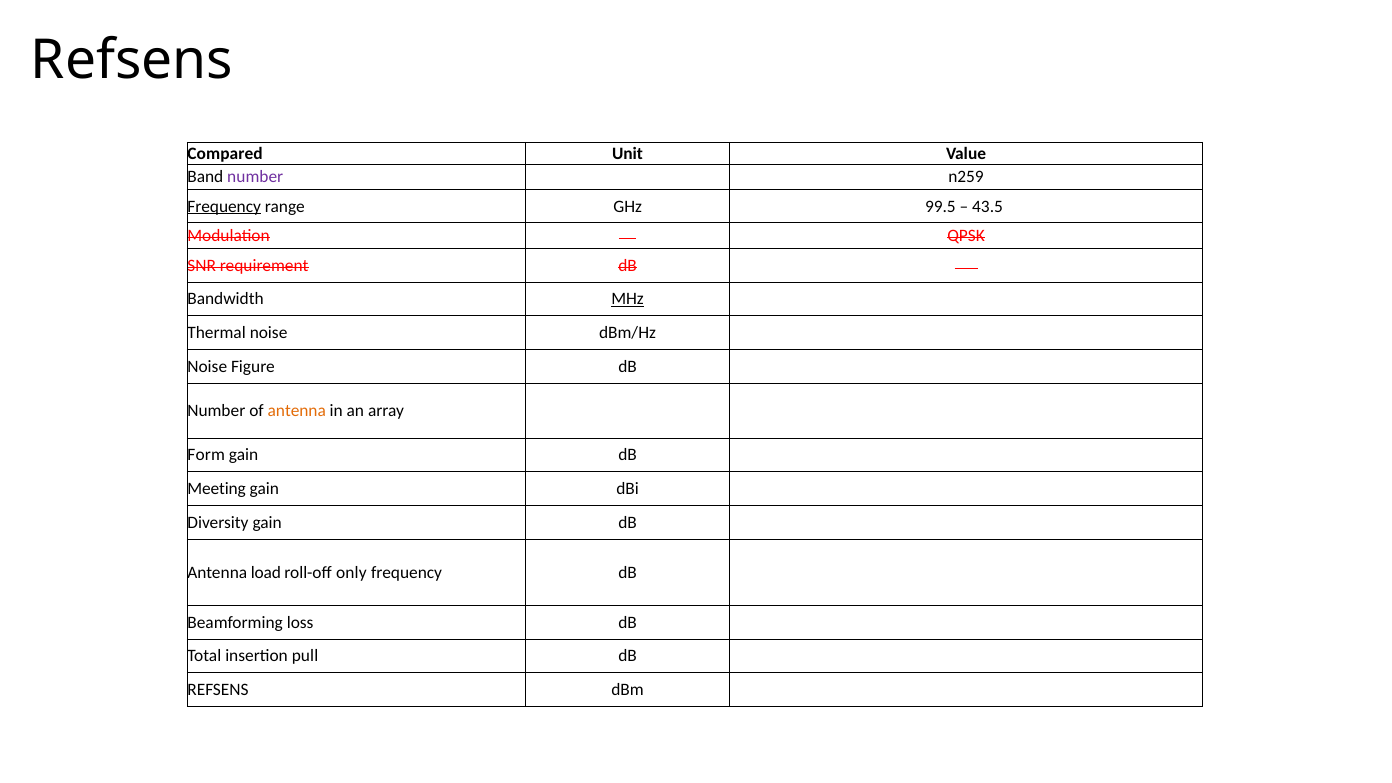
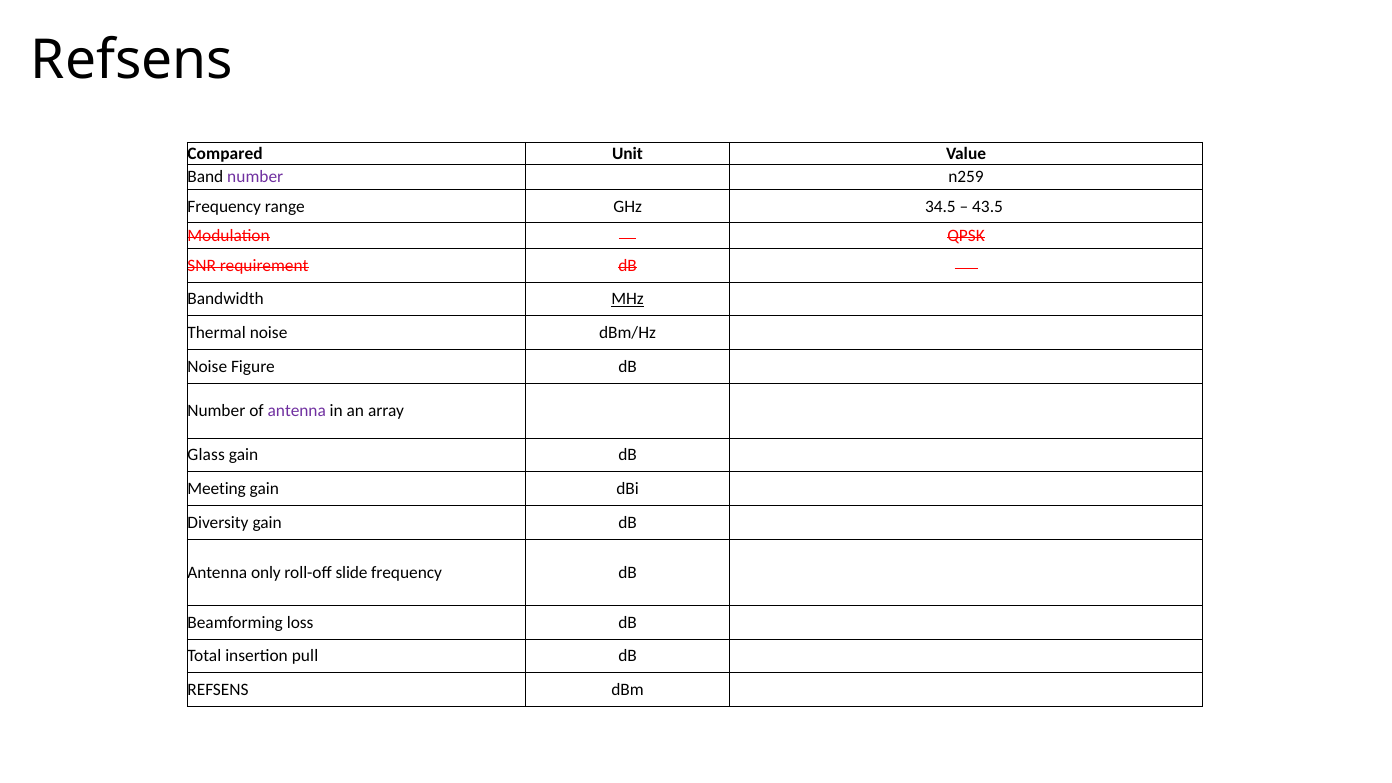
Frequency at (224, 206) underline: present -> none
99.5: 99.5 -> 34.5
antenna at (297, 411) colour: orange -> purple
Form: Form -> Glass
load: load -> only
only: only -> slide
